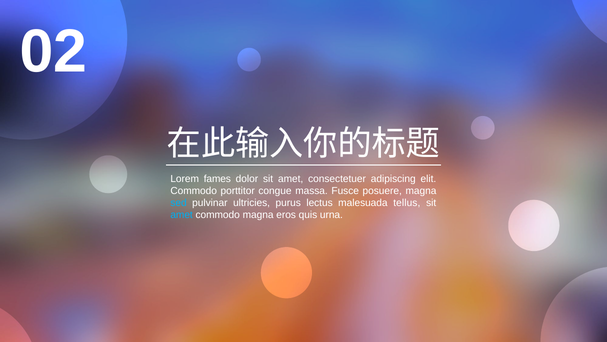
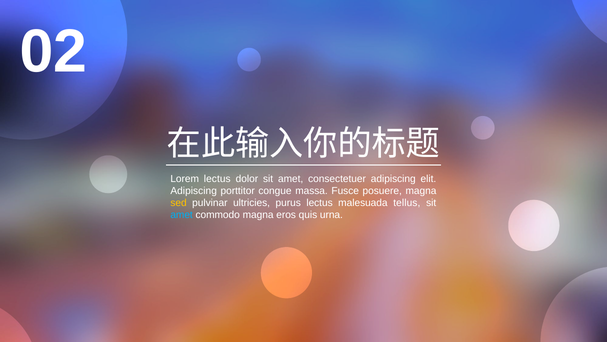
Lorem fames: fames -> lectus
Commodo at (194, 191): Commodo -> Adipiscing
sed colour: light blue -> yellow
